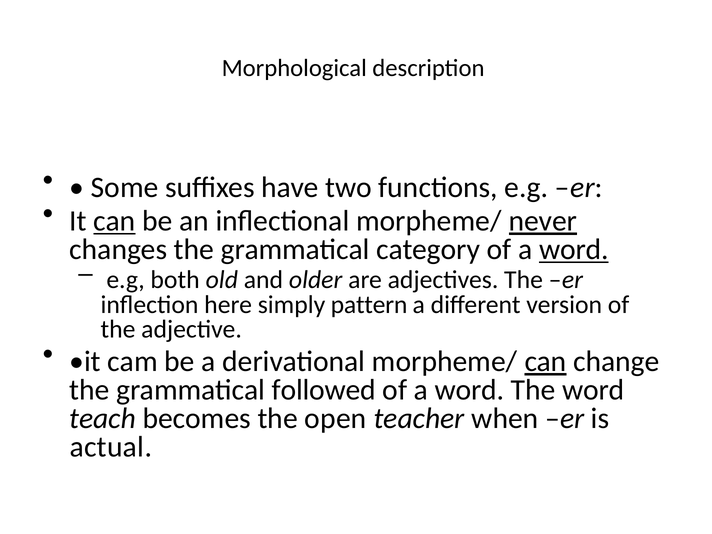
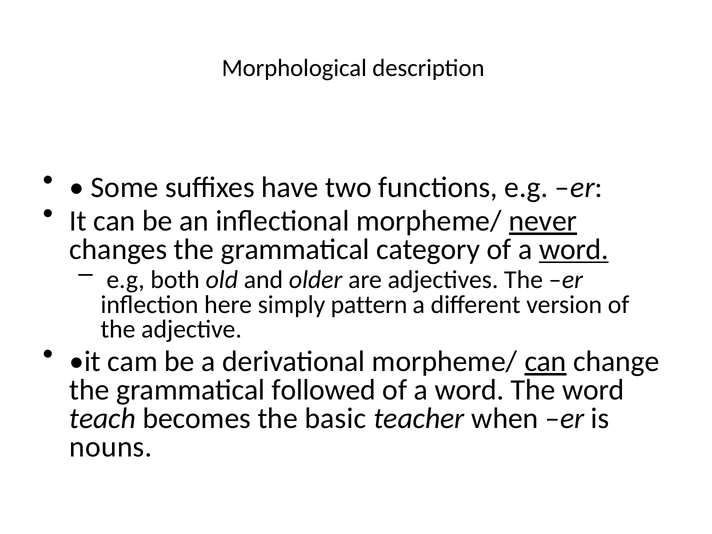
can at (115, 221) underline: present -> none
open: open -> basic
actual: actual -> nouns
